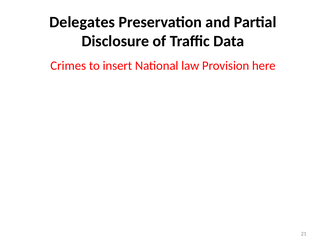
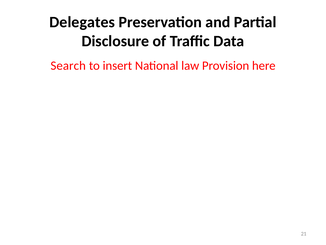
Crimes: Crimes -> Search
